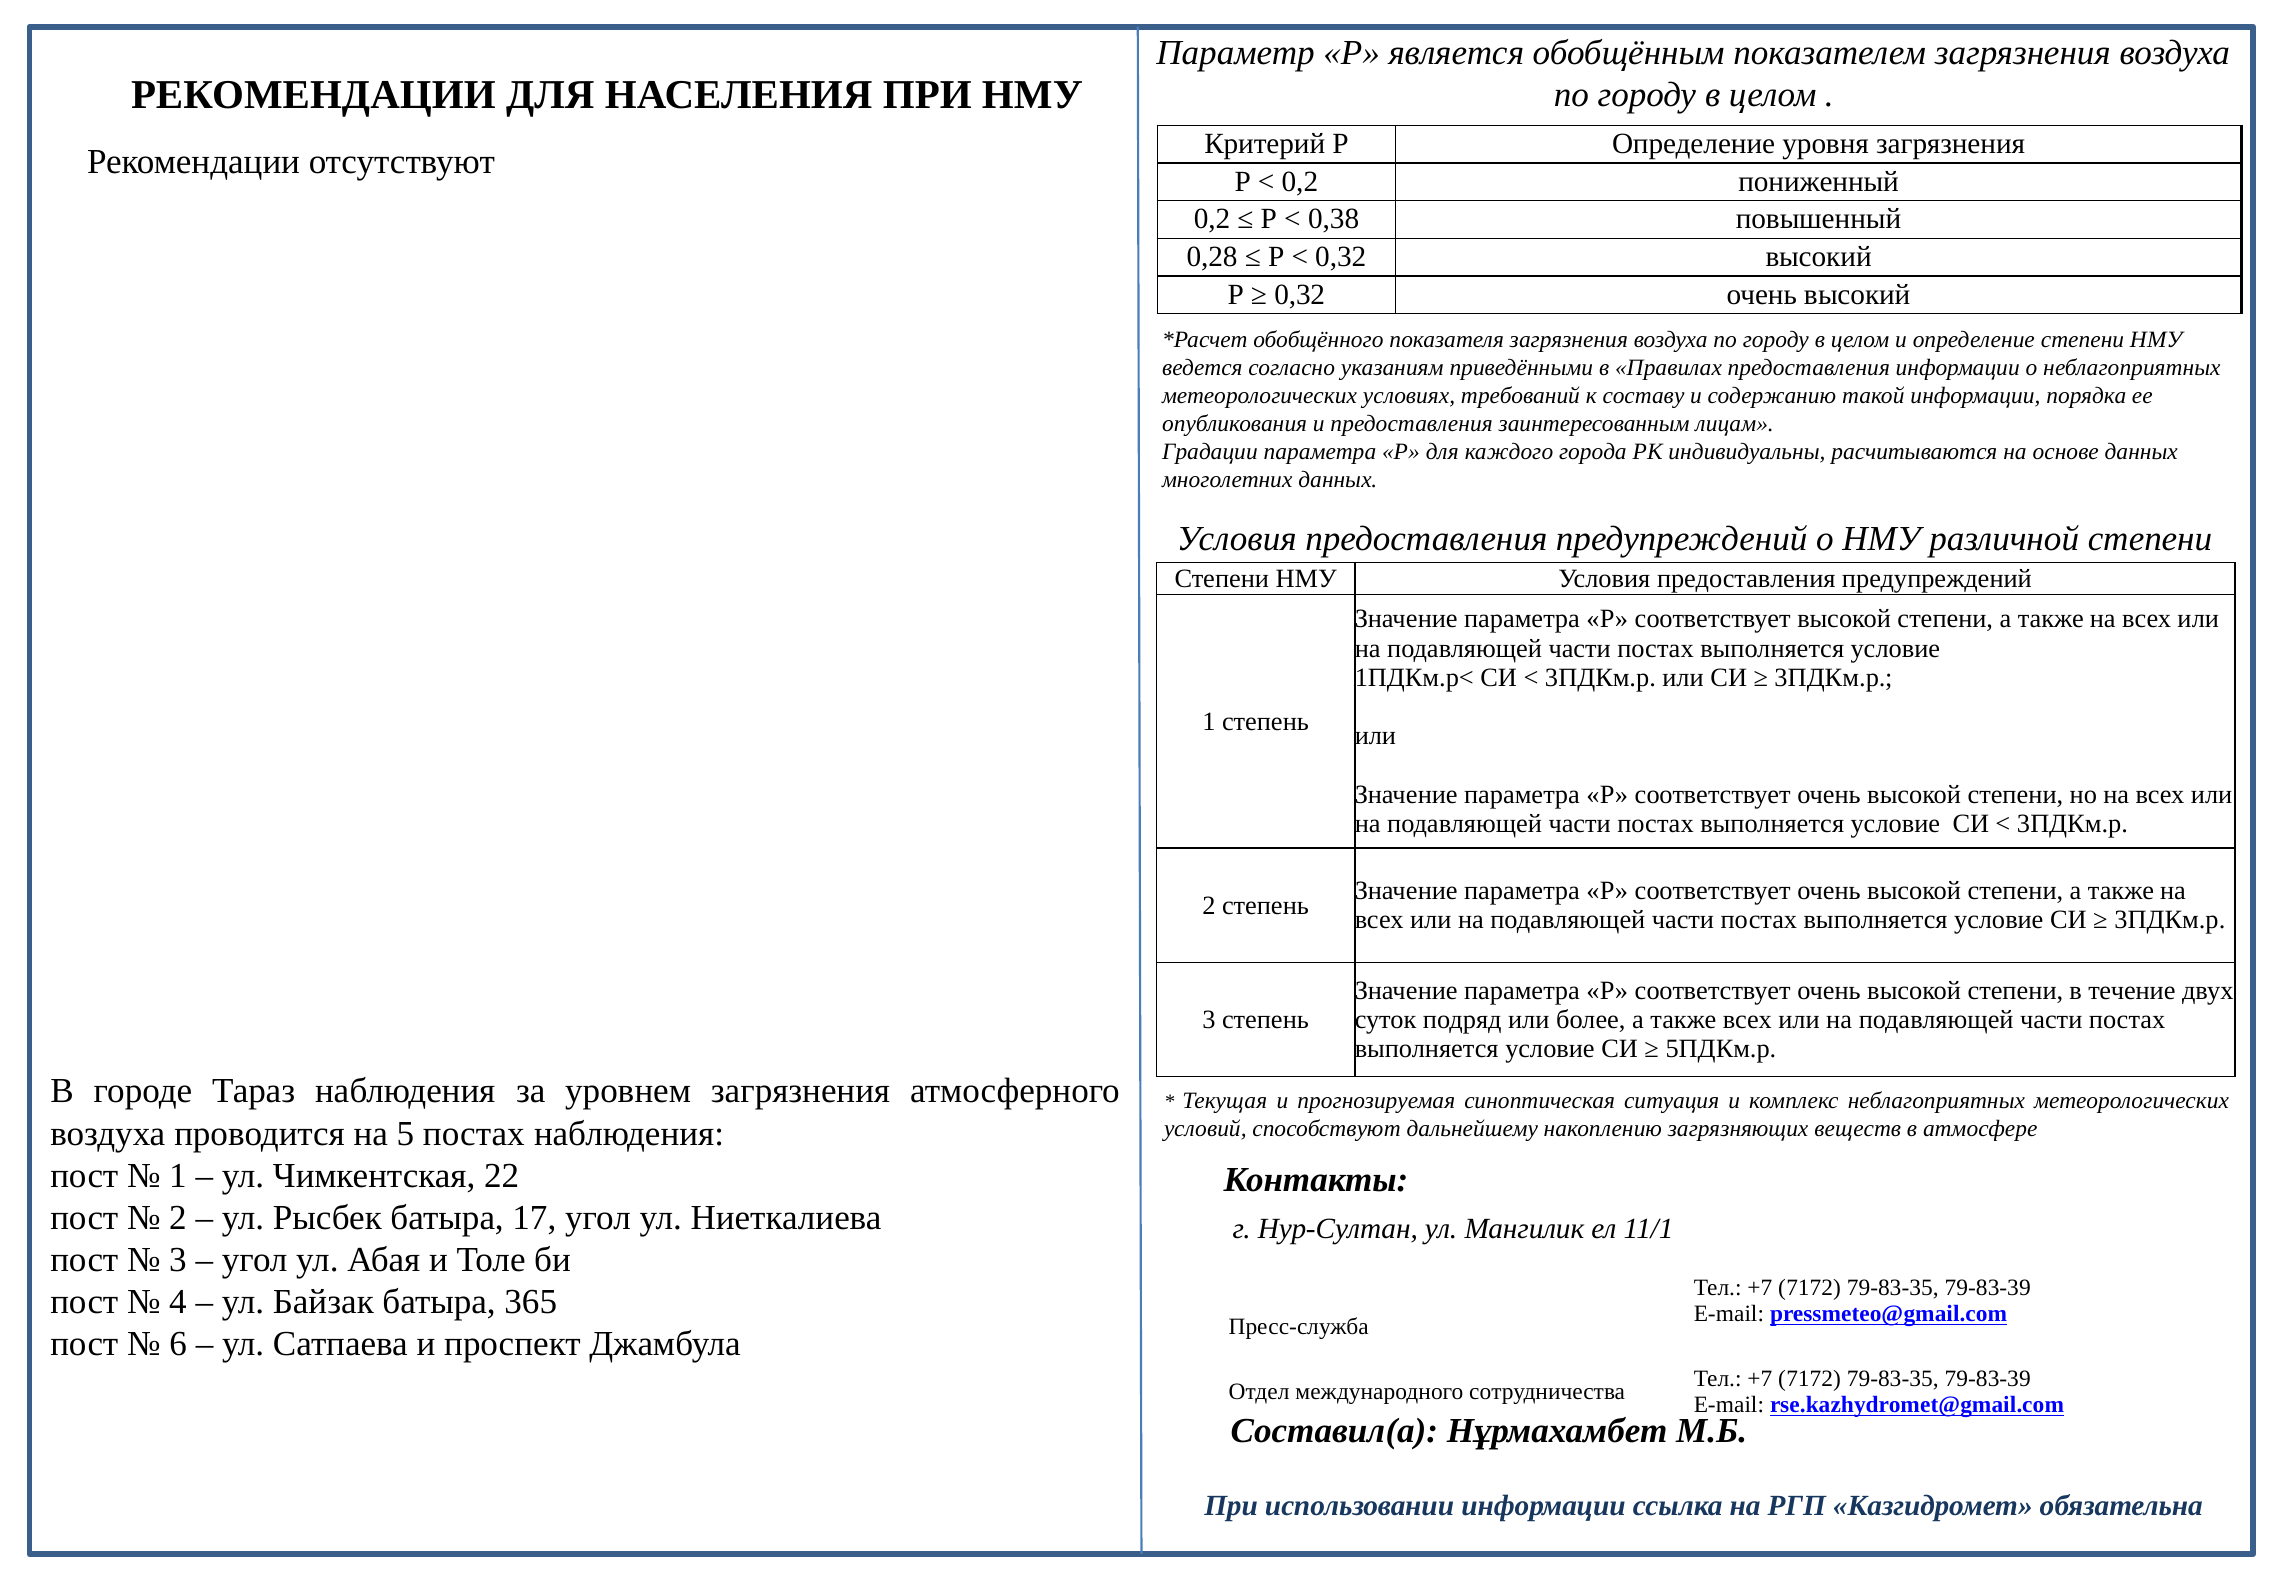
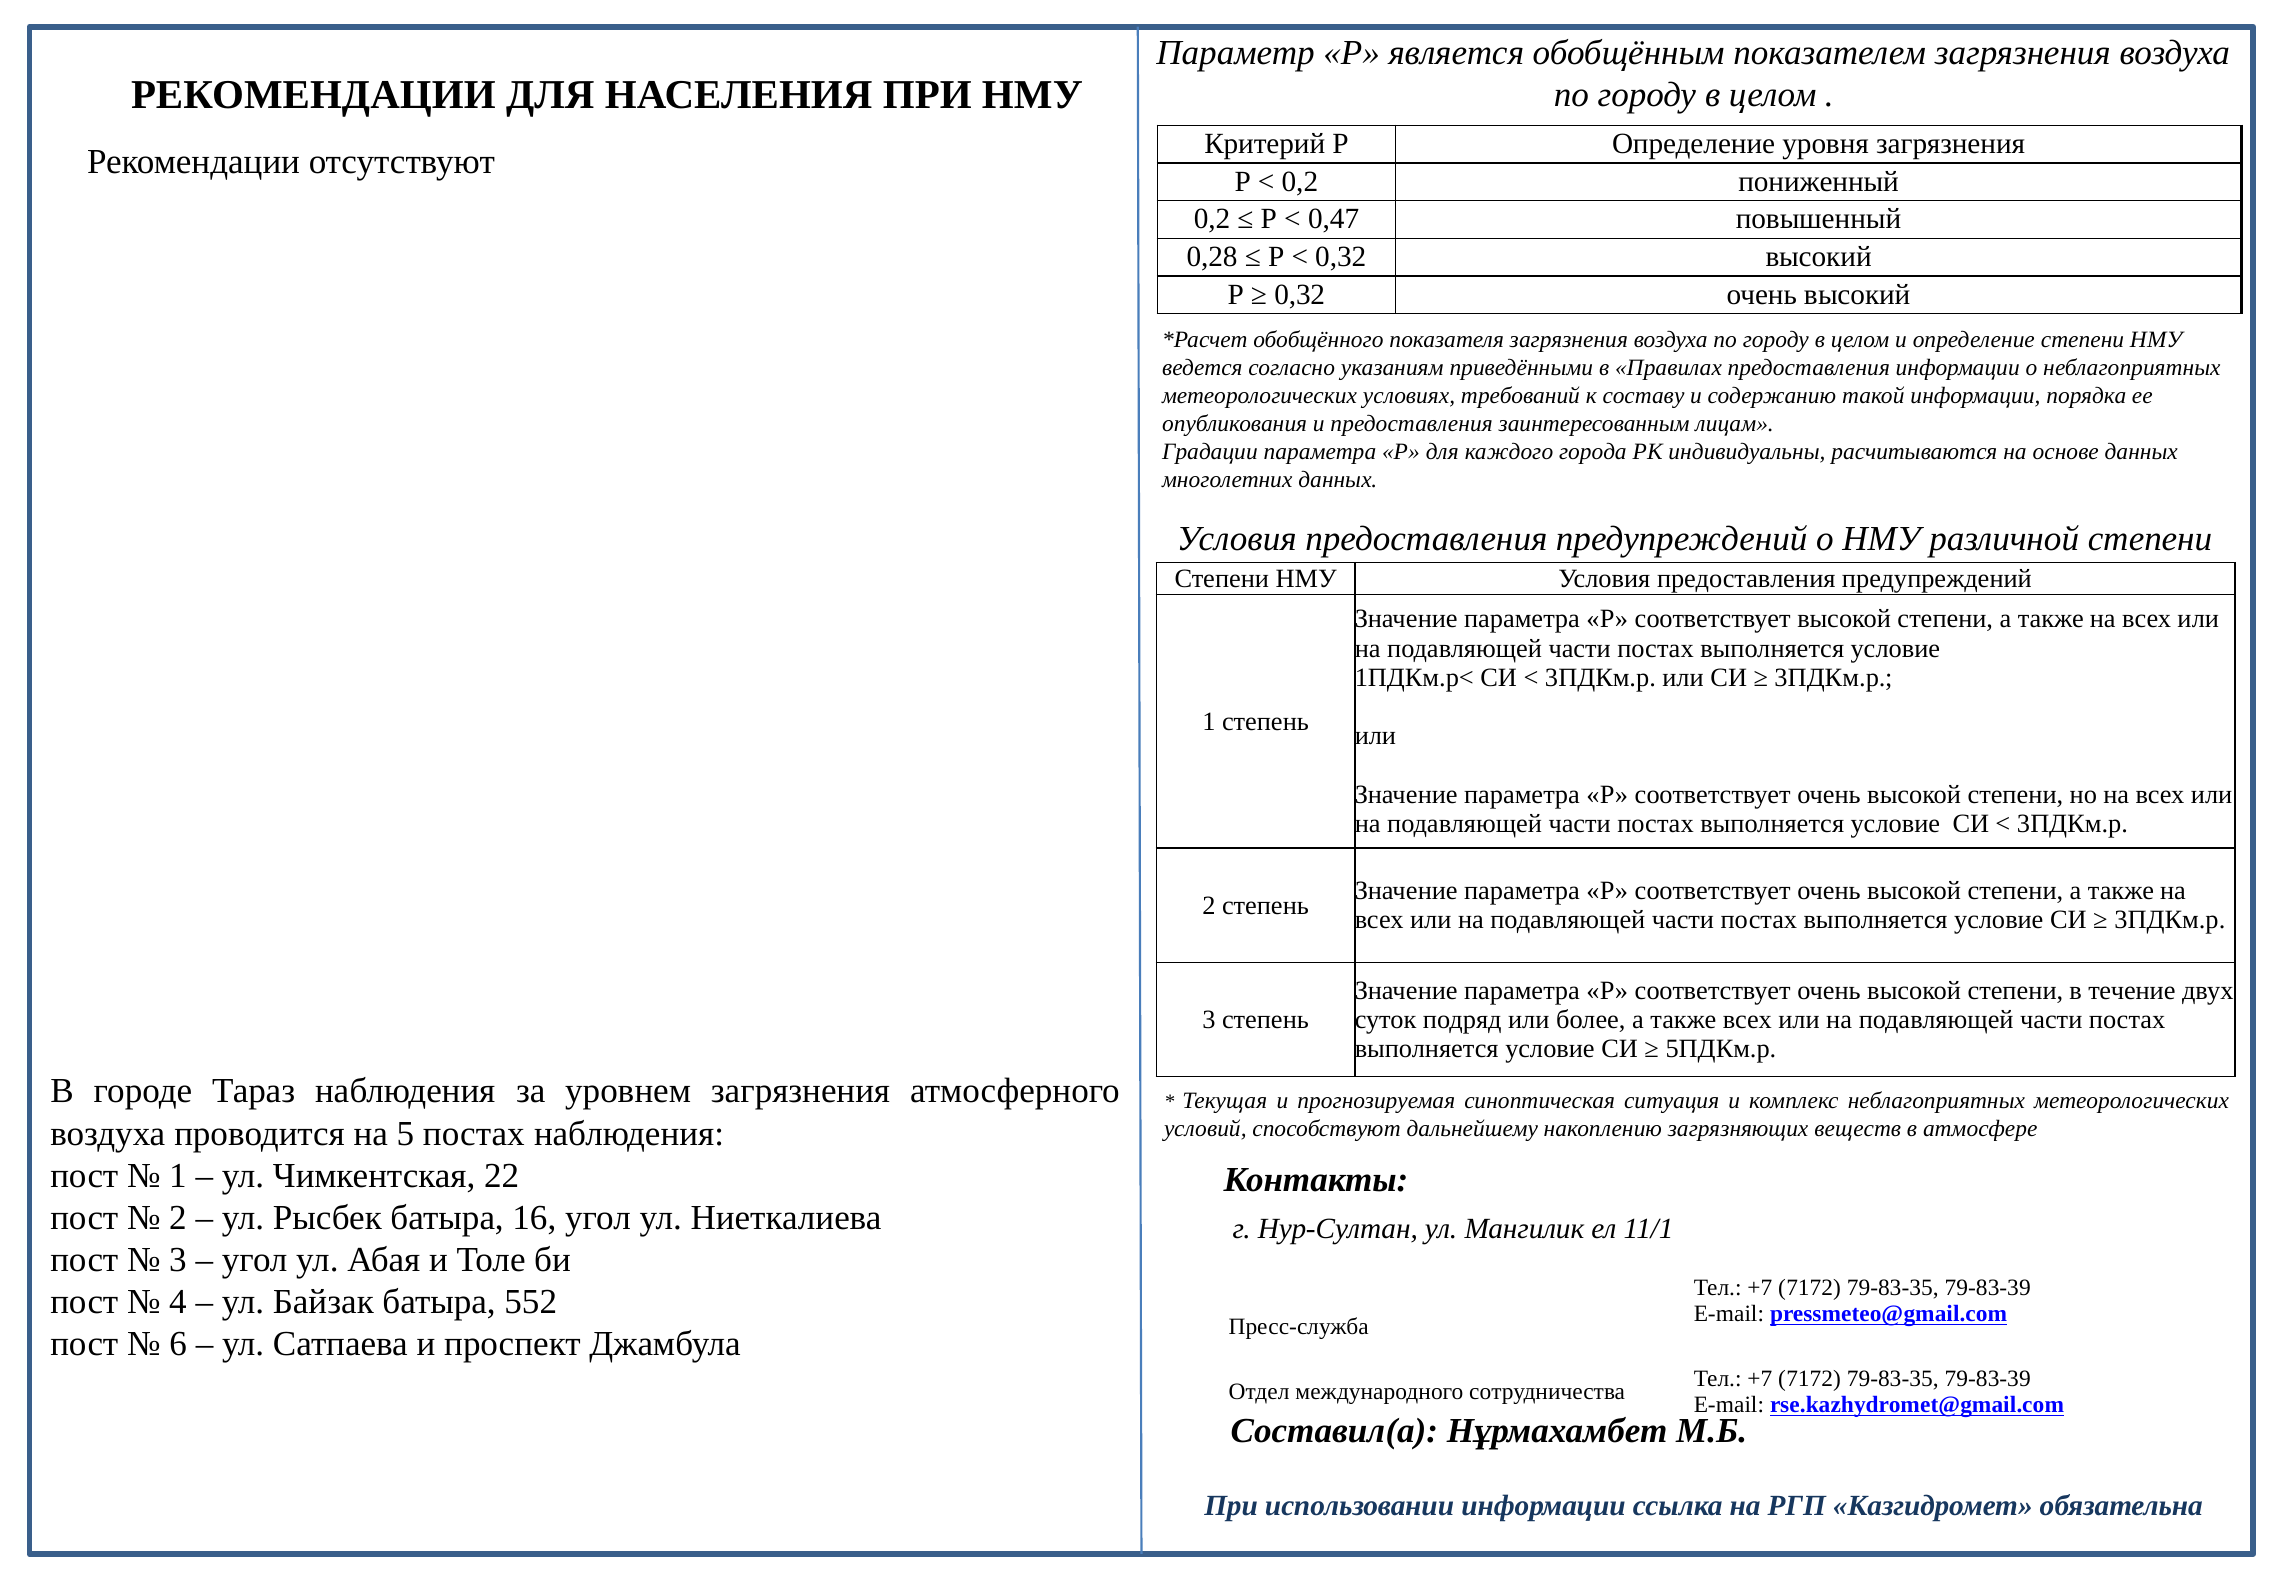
0,38: 0,38 -> 0,47
17: 17 -> 16
365: 365 -> 552
